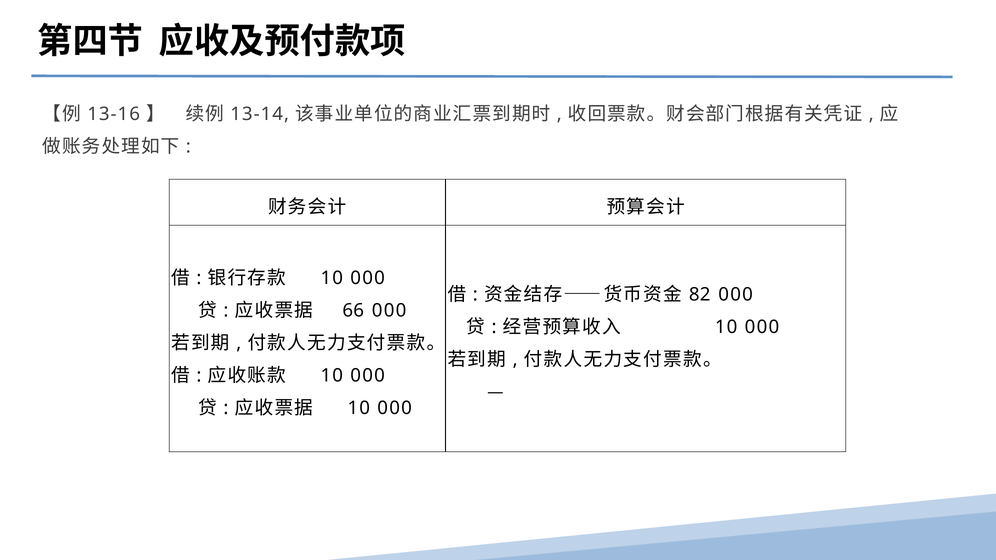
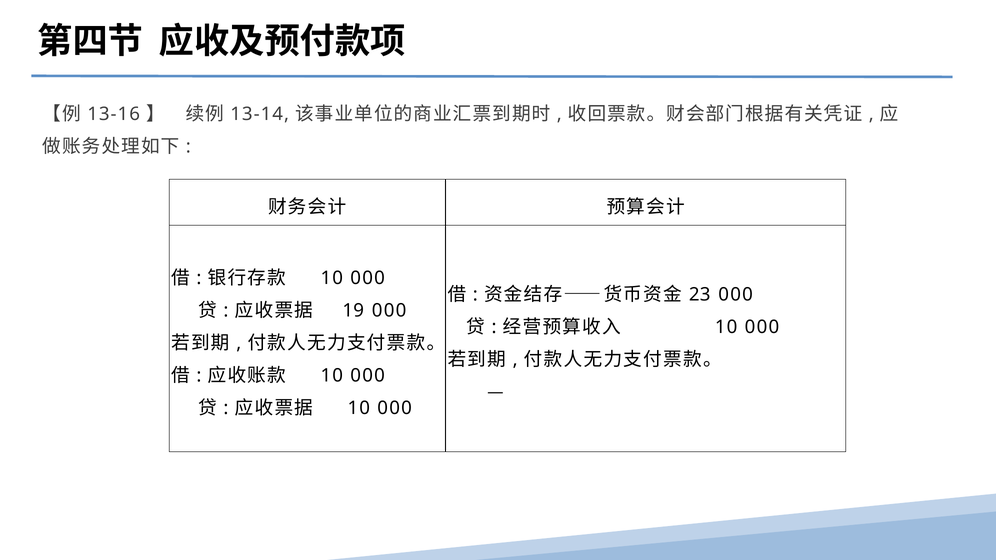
82: 82 -> 23
66: 66 -> 19
